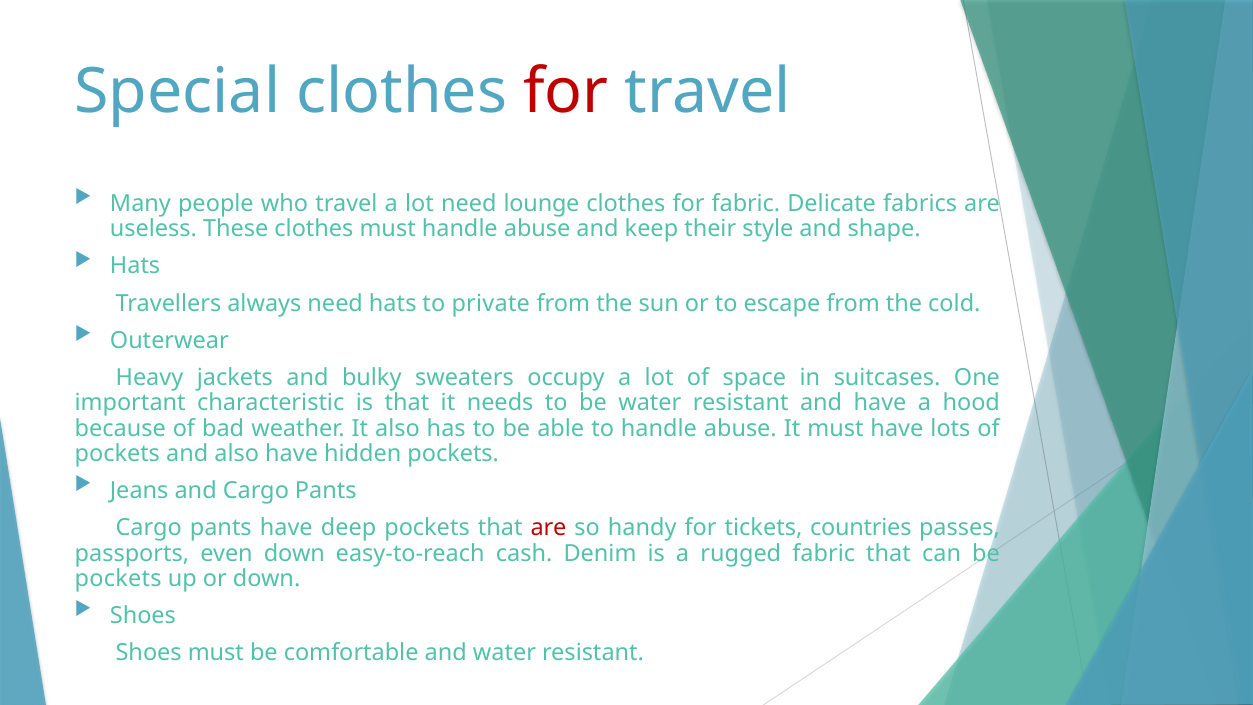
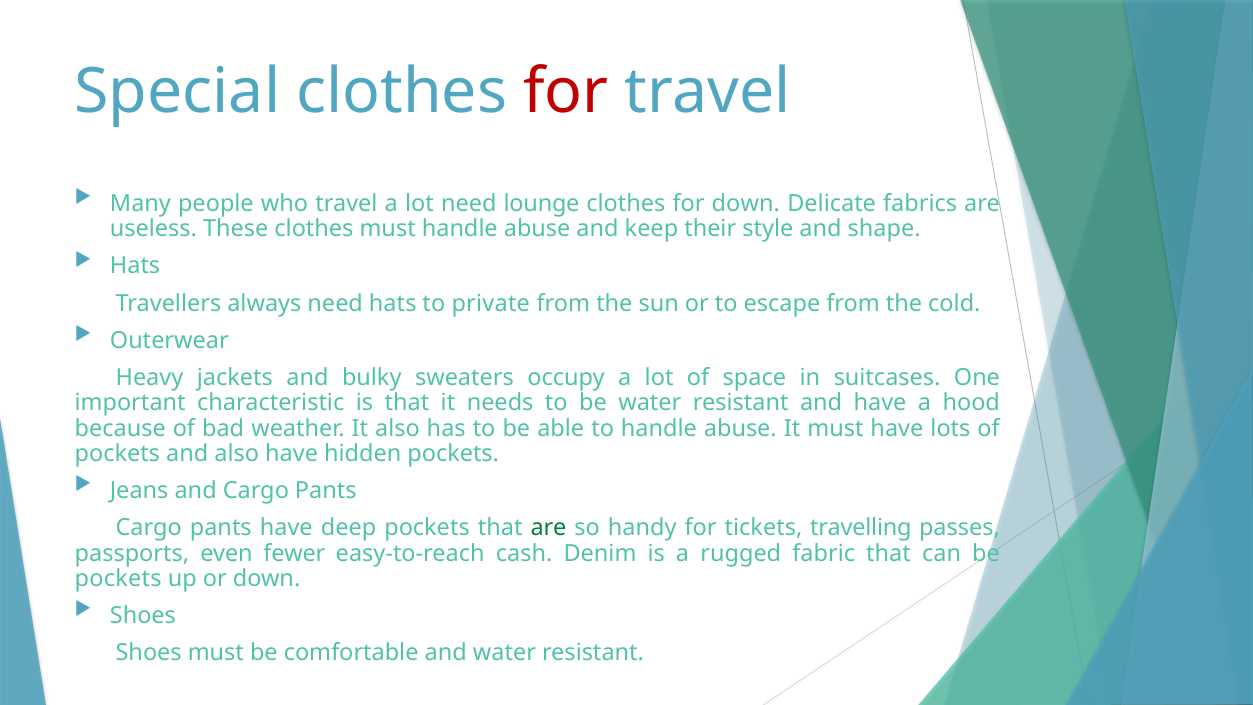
for fabric: fabric -> down
are at (548, 528) colour: red -> green
countries: countries -> travelling
even down: down -> fewer
